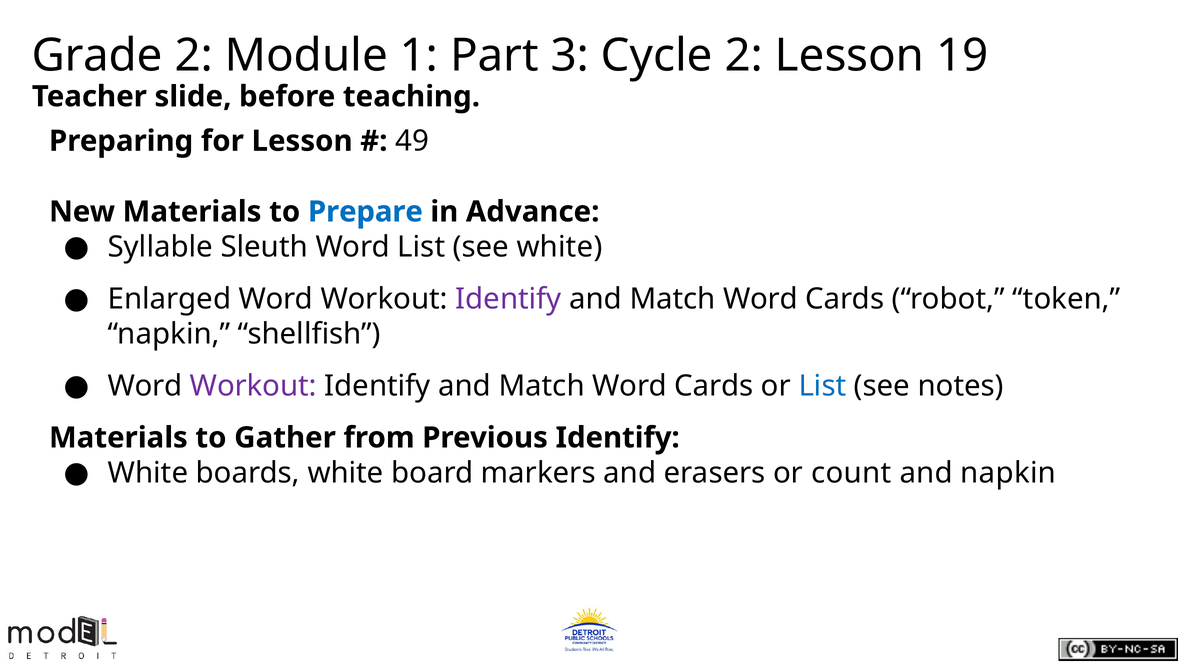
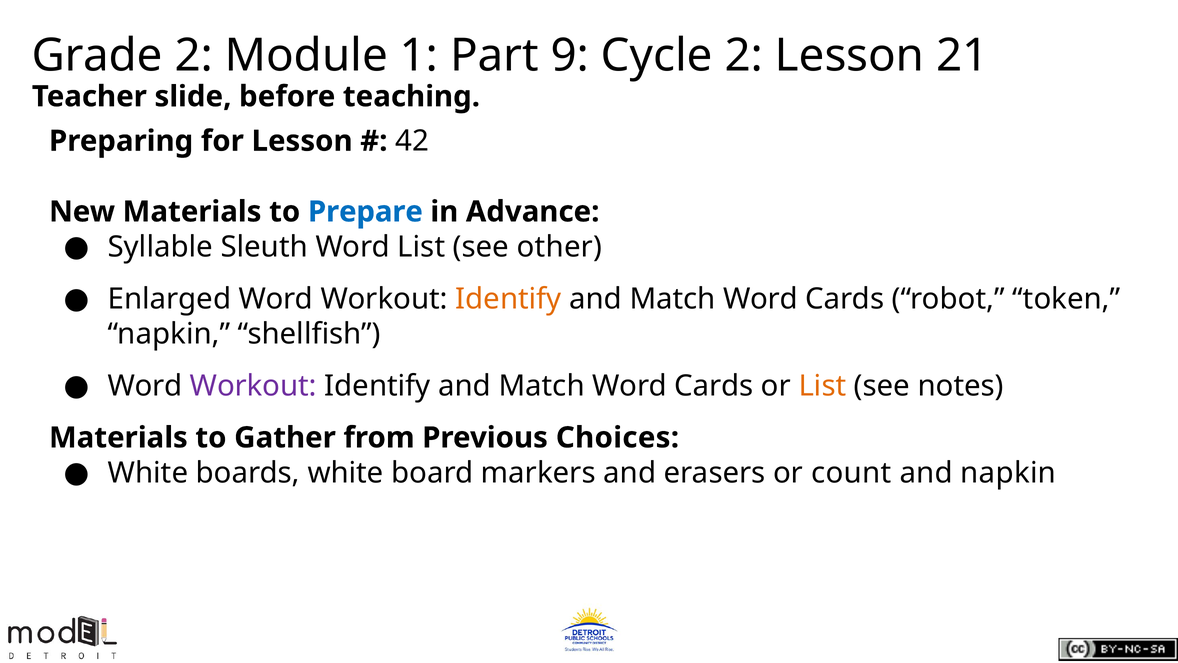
3: 3 -> 9
19: 19 -> 21
49: 49 -> 42
see white: white -> other
Identify at (508, 299) colour: purple -> orange
List at (822, 386) colour: blue -> orange
Previous Identify: Identify -> Choices
